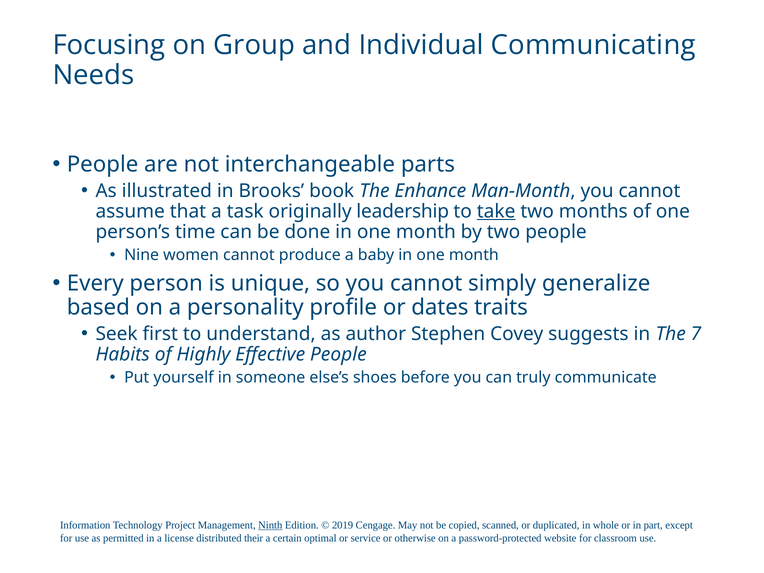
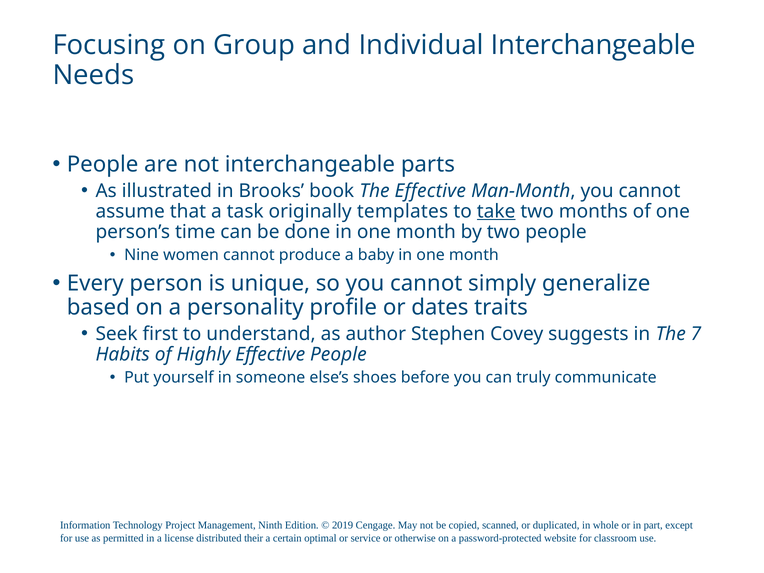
Individual Communicating: Communicating -> Interchangeable
The Enhance: Enhance -> Effective
leadership: leadership -> templates
Ninth underline: present -> none
